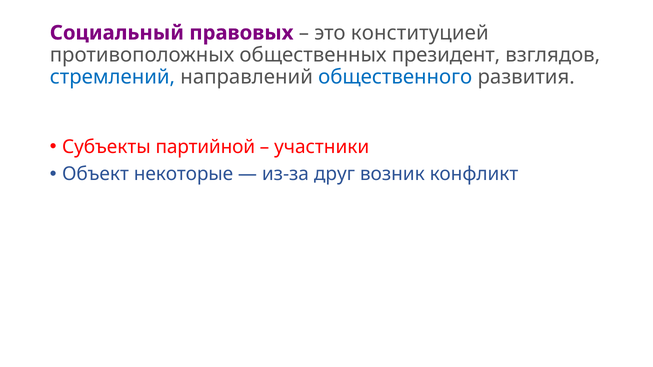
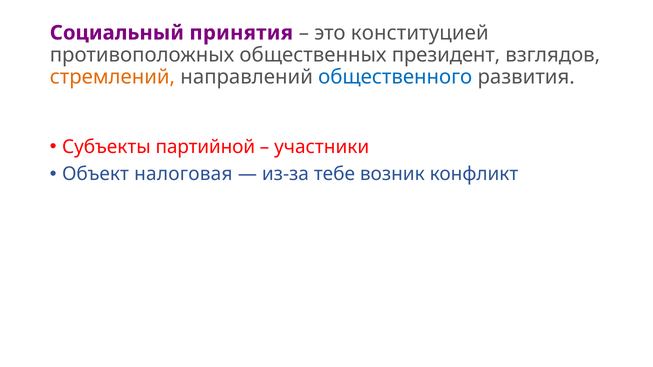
правовых: правовых -> принятия
стремлений colour: blue -> orange
некоторые: некоторые -> налоговая
друг: друг -> тебе
